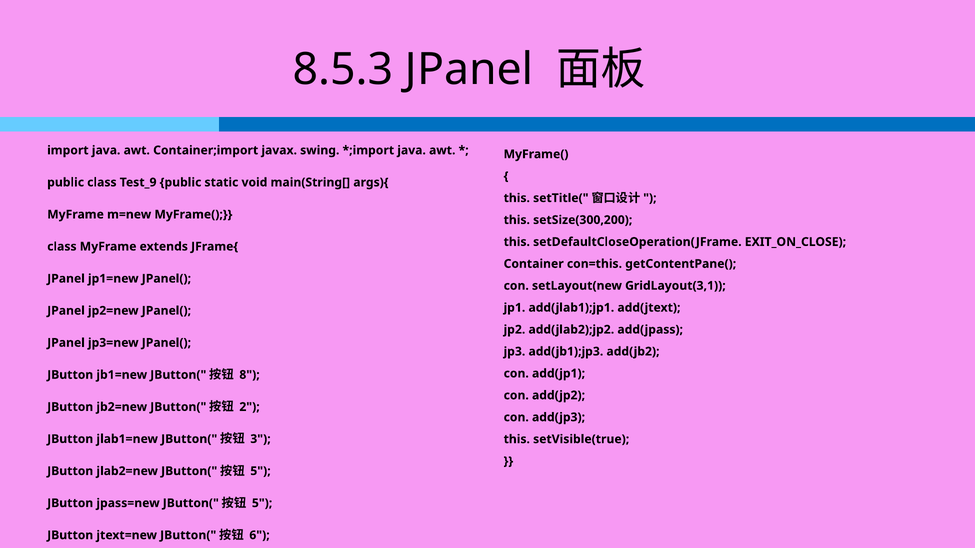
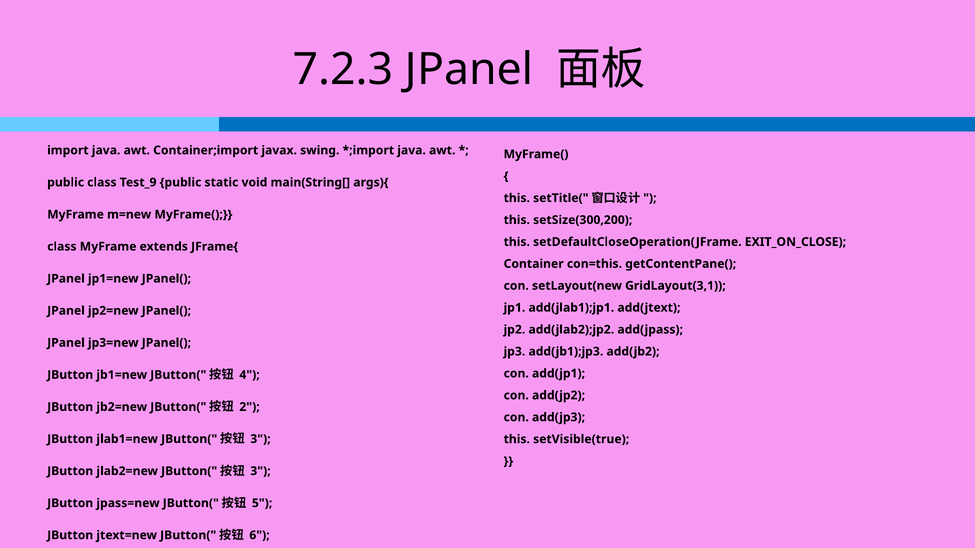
8.5.3: 8.5.3 -> 7.2.3
8: 8 -> 4
5 at (261, 471): 5 -> 3
